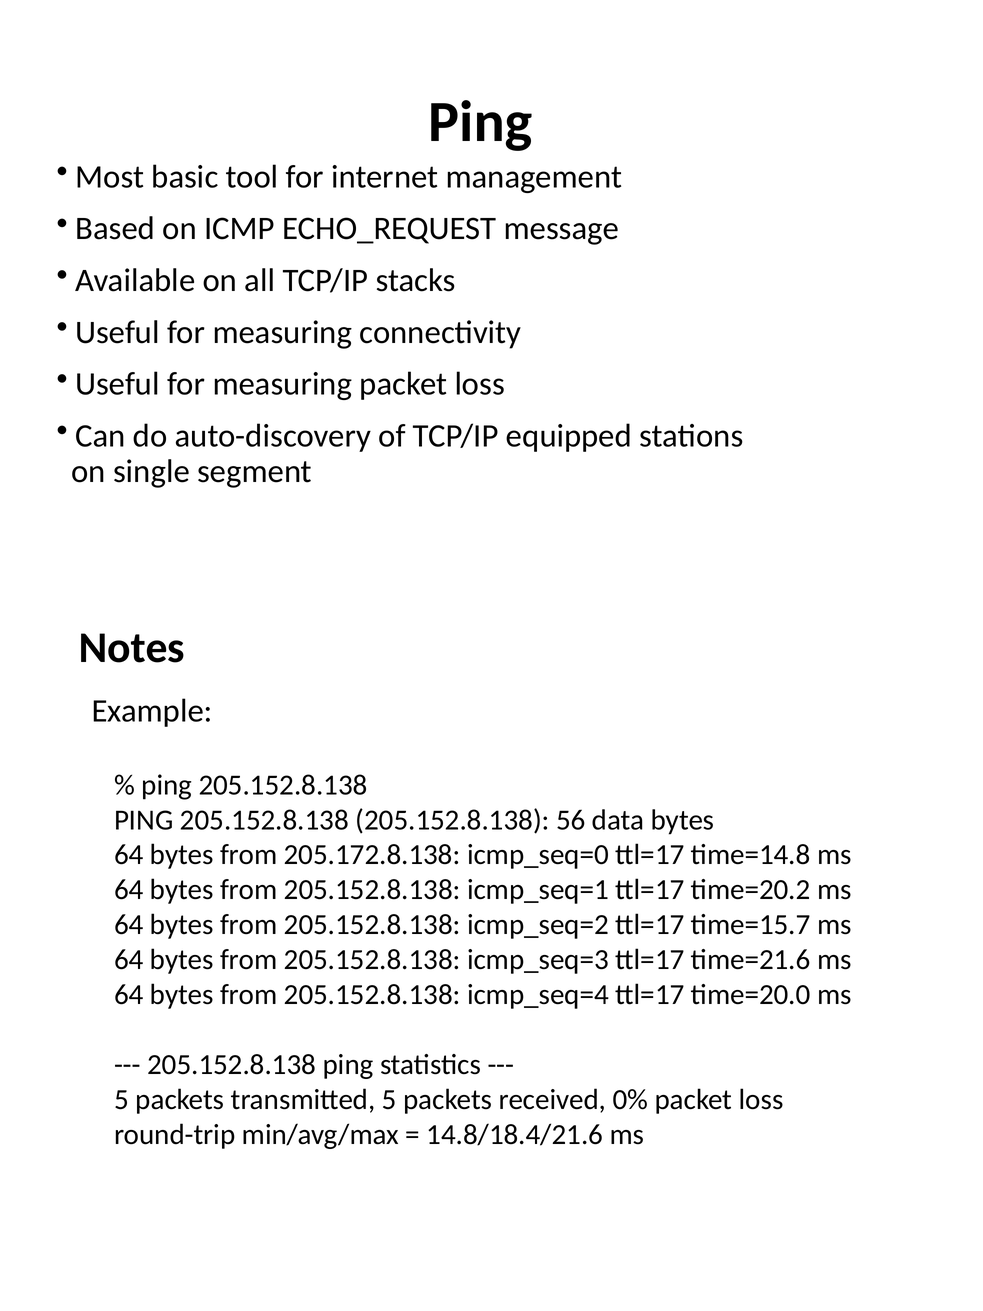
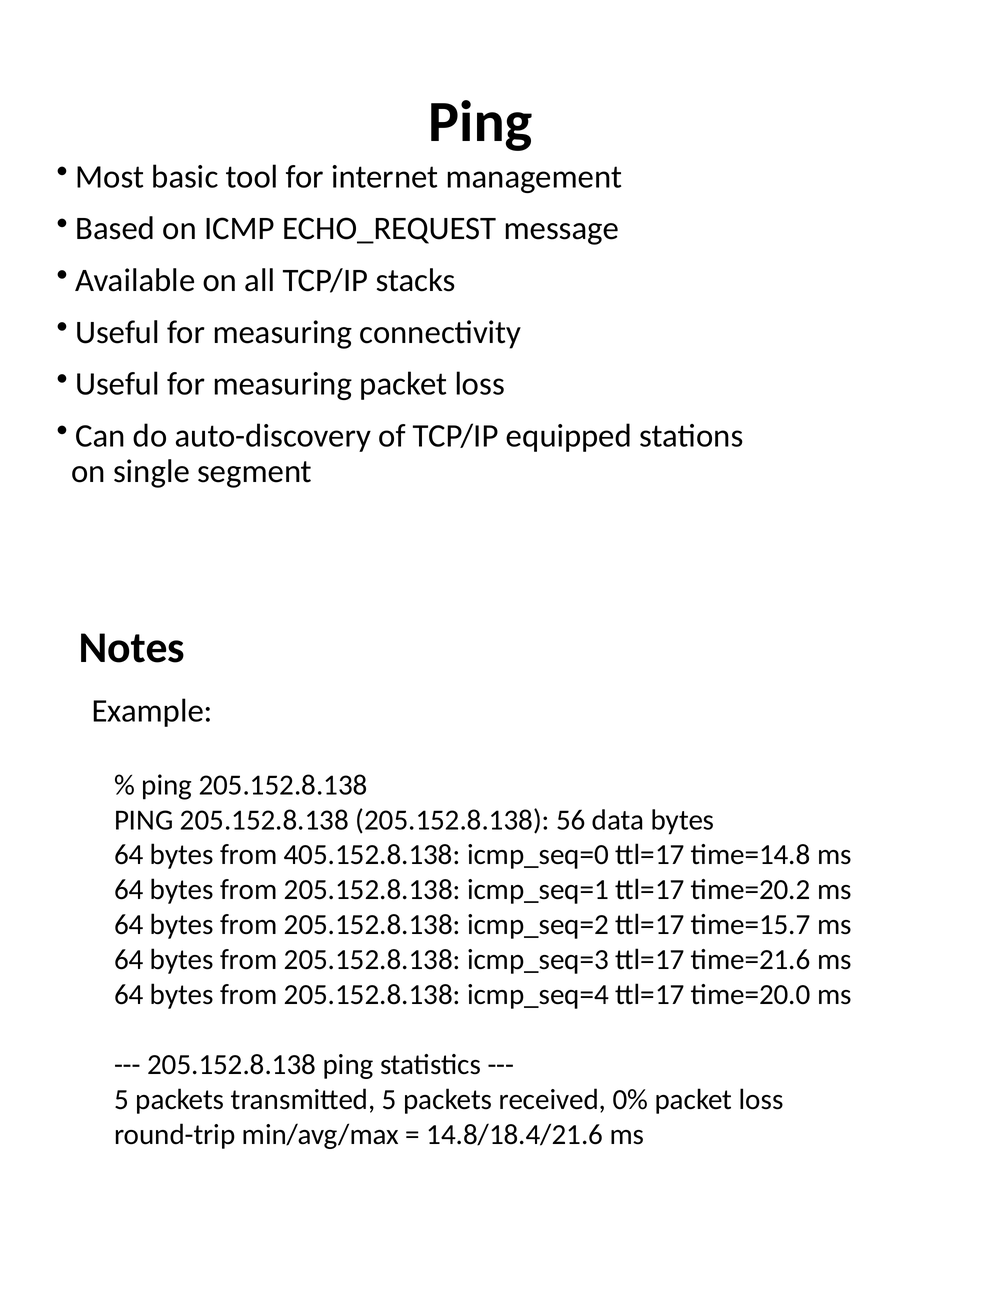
205.172.8.138: 205.172.8.138 -> 405.152.8.138
